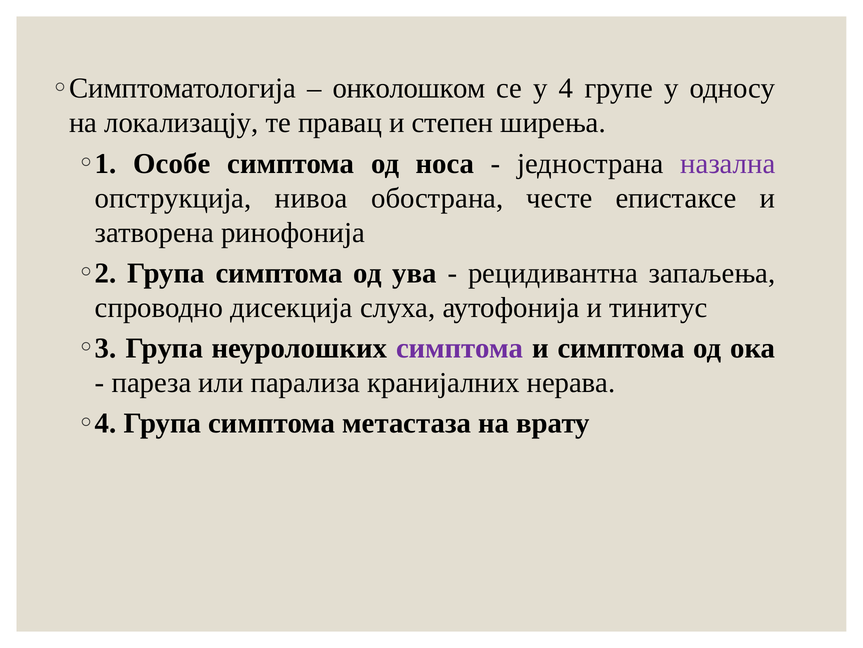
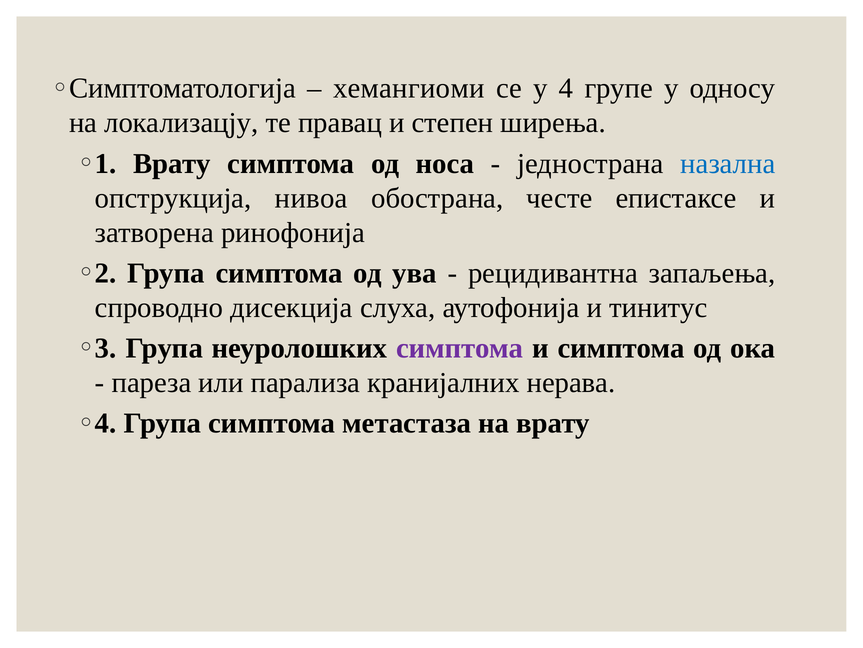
онколошком: онколошком -> хемангиоми
Особе at (172, 163): Особе -> Врату
назална colour: purple -> blue
